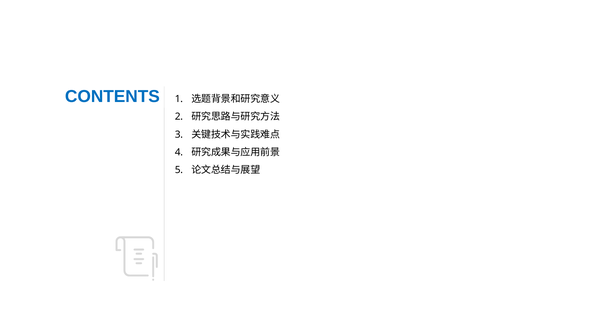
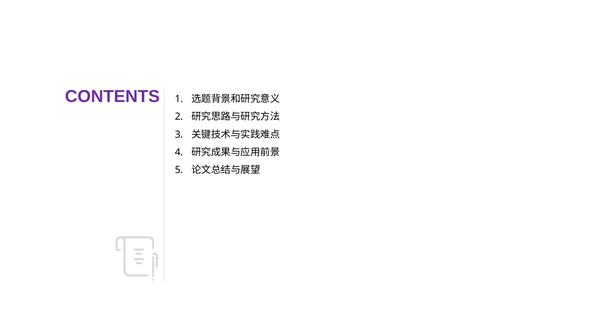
CONTENTS colour: blue -> purple
